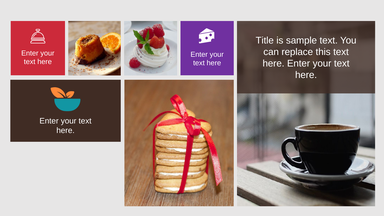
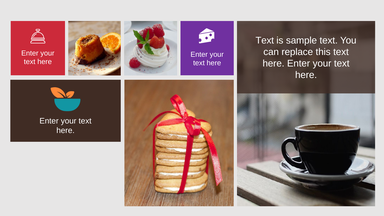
Title at (265, 40): Title -> Text
